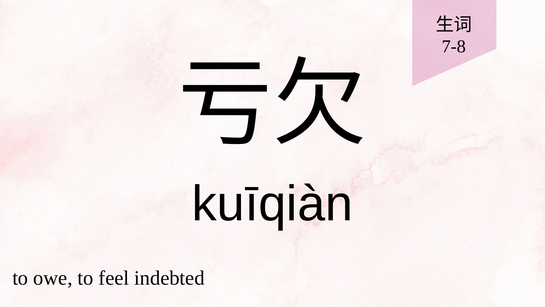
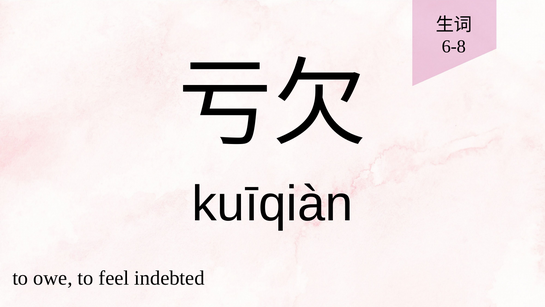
7-8: 7-8 -> 6-8
